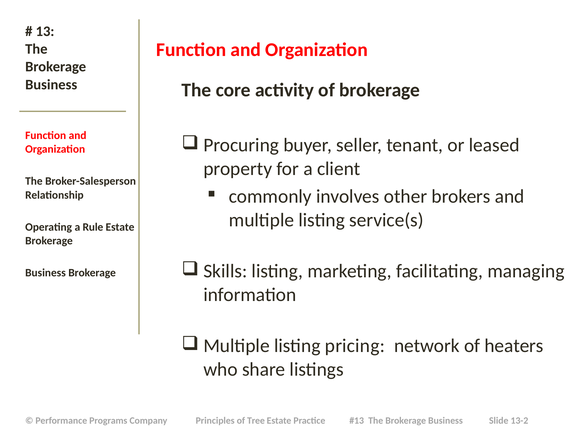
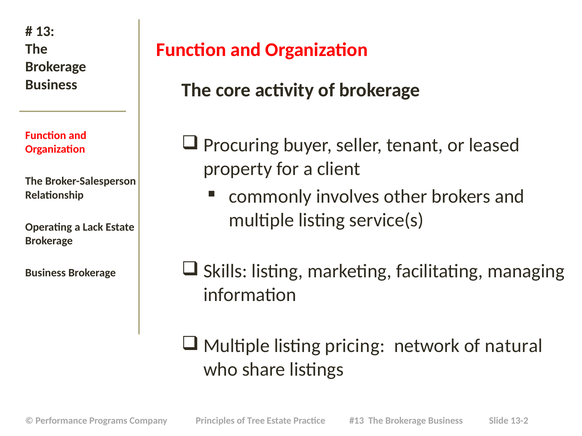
Rule: Rule -> Lack
heaters: heaters -> natural
